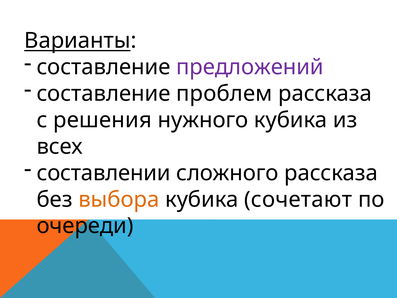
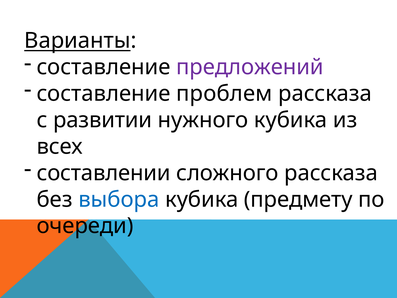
решения: решения -> развитии
выбора colour: orange -> blue
сочетают: сочетают -> предмету
